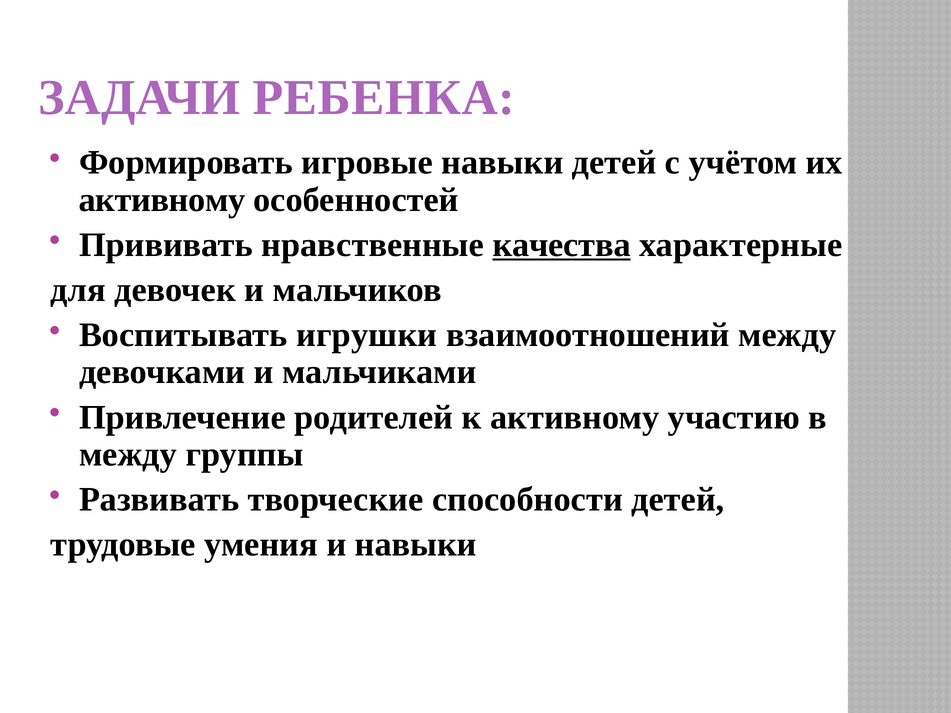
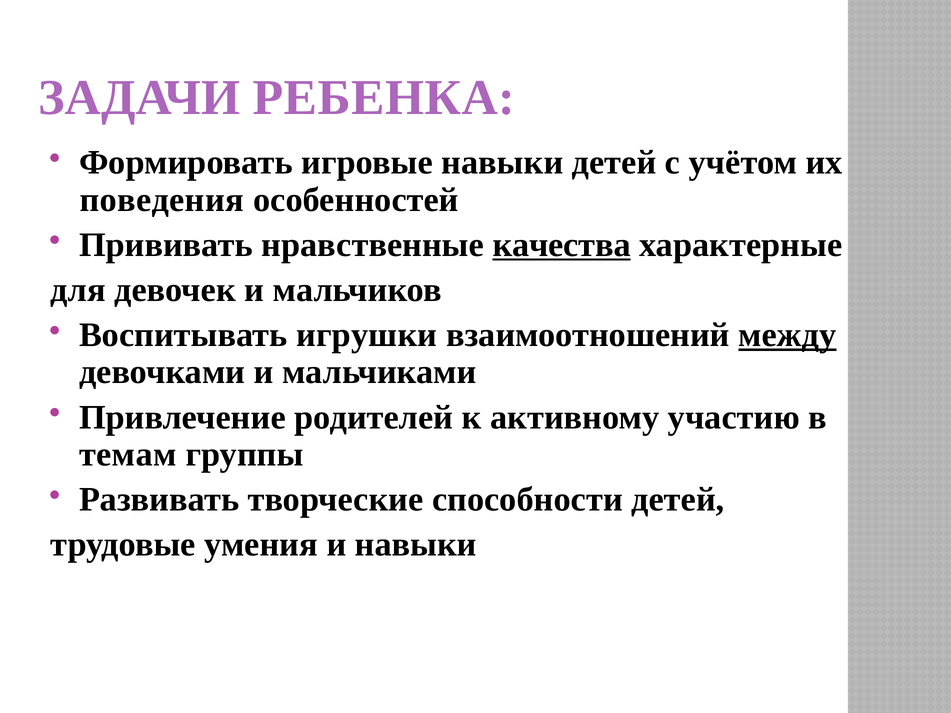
активному at (162, 200): активному -> поведения
между at (787, 335) underline: none -> present
между at (128, 455): между -> темам
